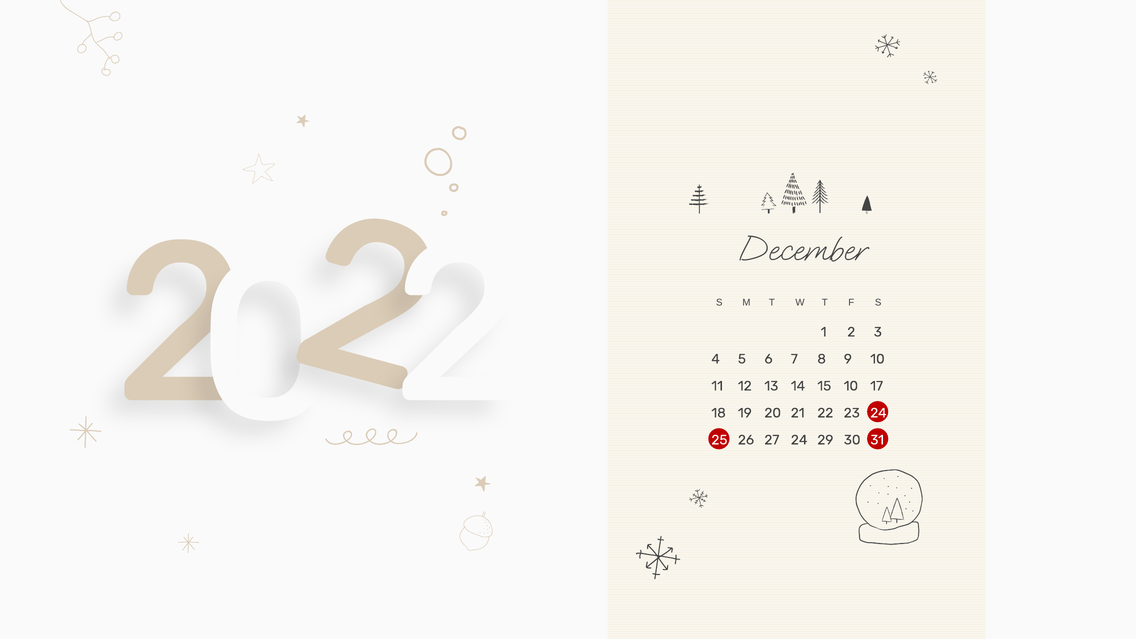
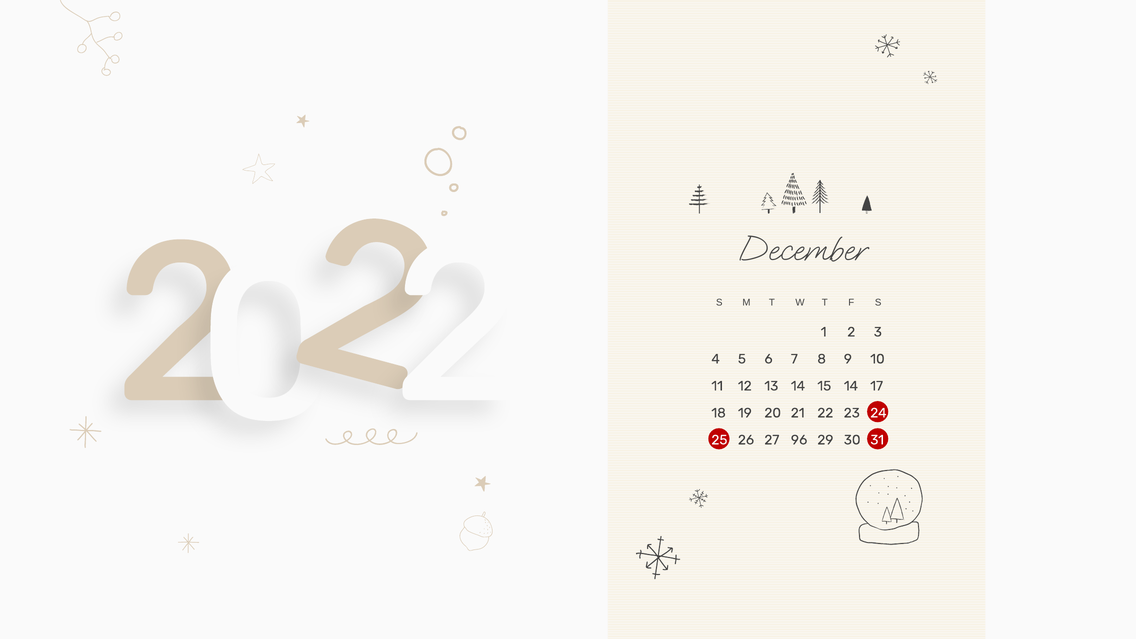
15 10: 10 -> 14
27 24: 24 -> 96
